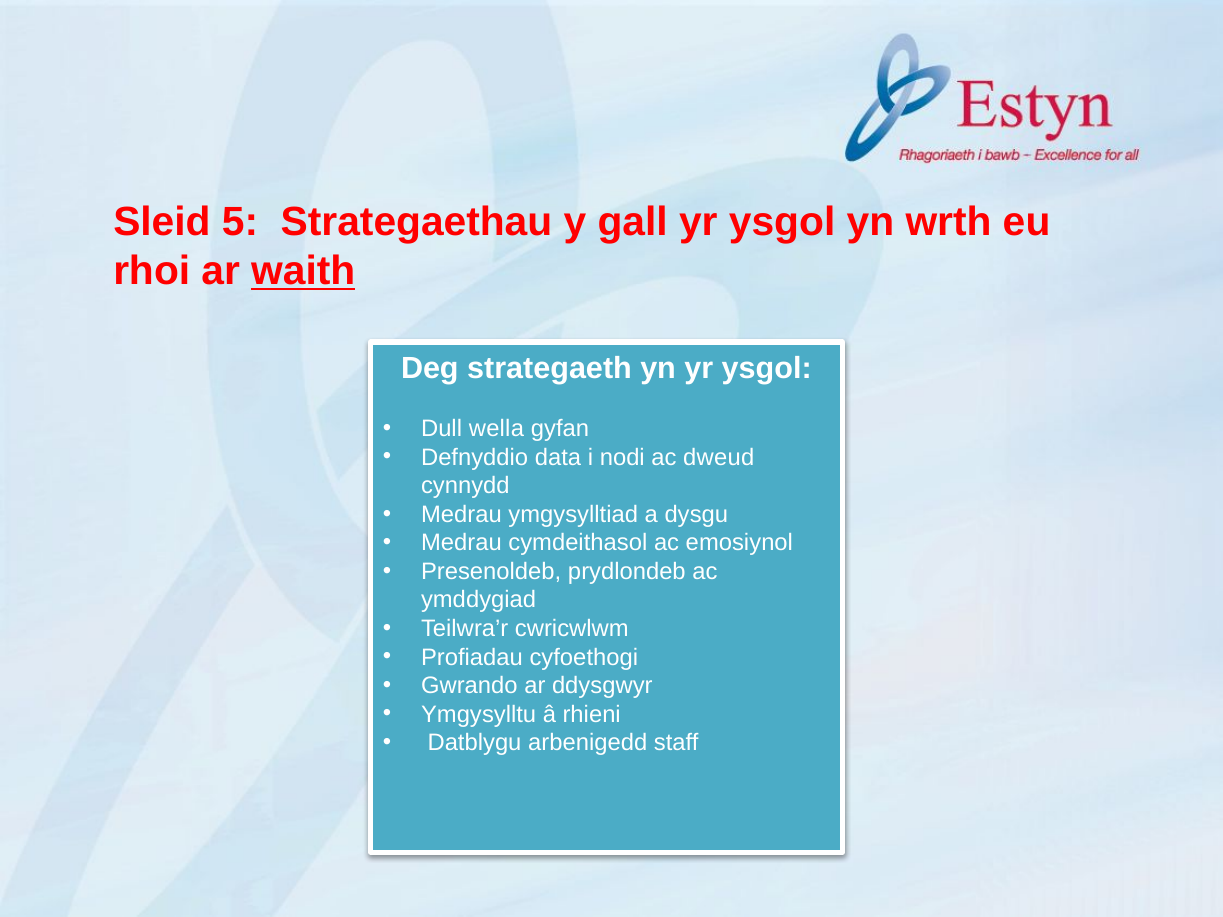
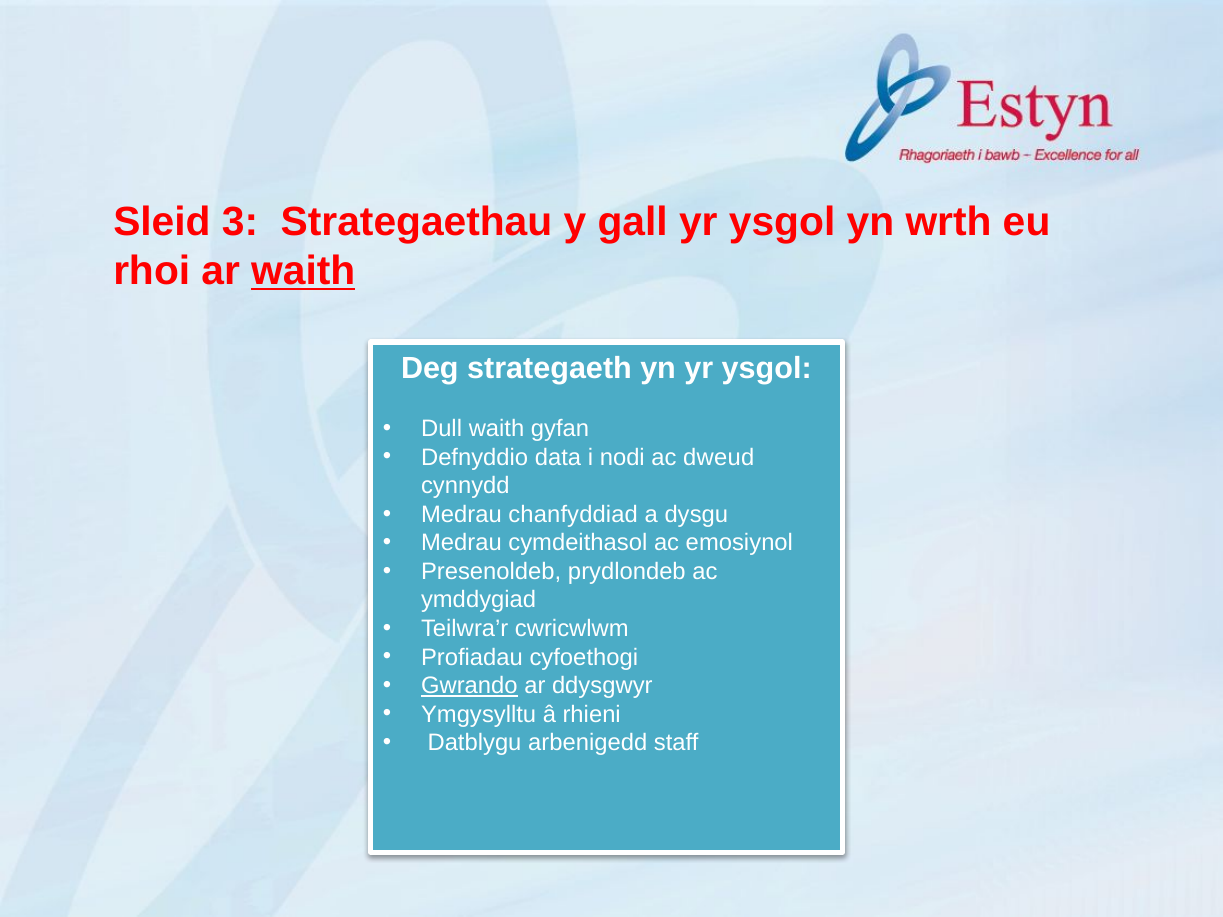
5: 5 -> 3
Dull wella: wella -> waith
ymgysylltiad: ymgysylltiad -> chanfyddiad
Gwrando underline: none -> present
